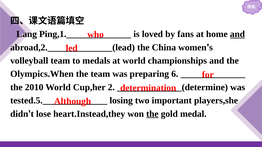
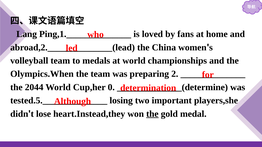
and at (237, 34) underline: present -> none
6: 6 -> 2
2010: 2010 -> 2044
2: 2 -> 0
